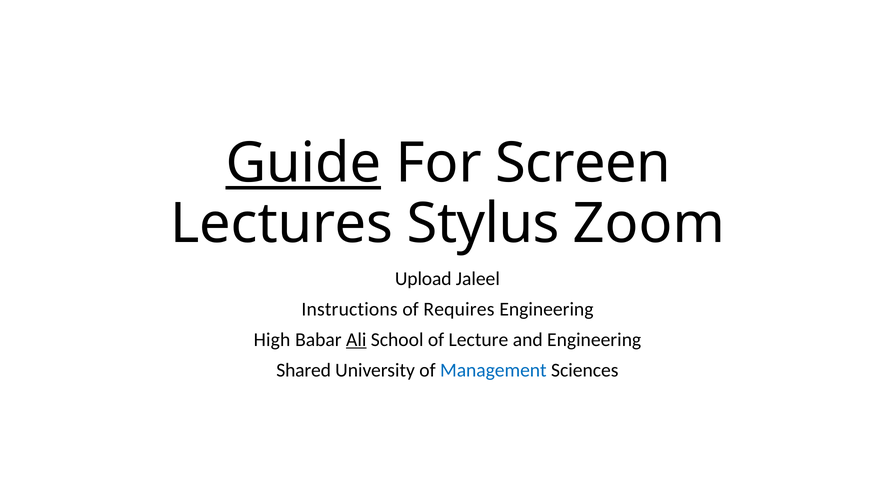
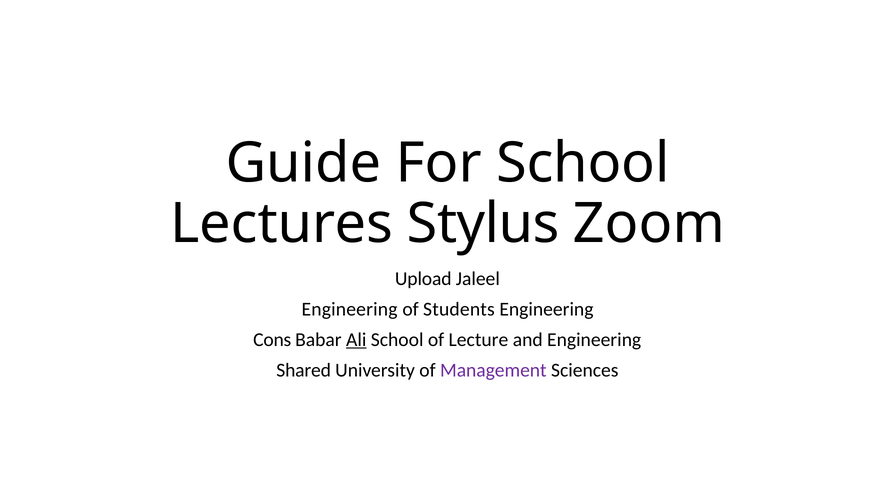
Guide underline: present -> none
For Screen: Screen -> School
Instructions at (350, 309): Instructions -> Engineering
Requires: Requires -> Students
High: High -> Cons
Management colour: blue -> purple
